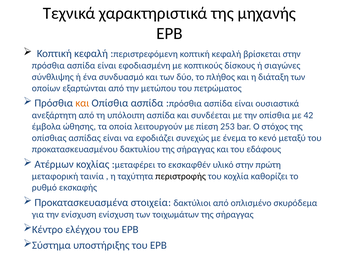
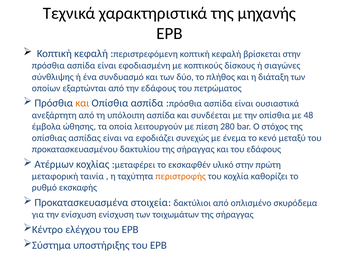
την μετώπου: μετώπου -> εδάφους
42: 42 -> 48
253: 253 -> 280
περιστροφής colour: black -> orange
